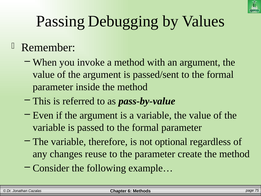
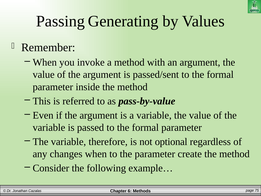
Debugging: Debugging -> Generating
changes reuse: reuse -> when
